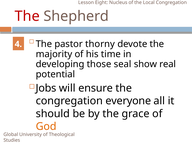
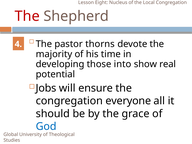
thorny: thorny -> thorns
seal: seal -> into
God colour: orange -> blue
